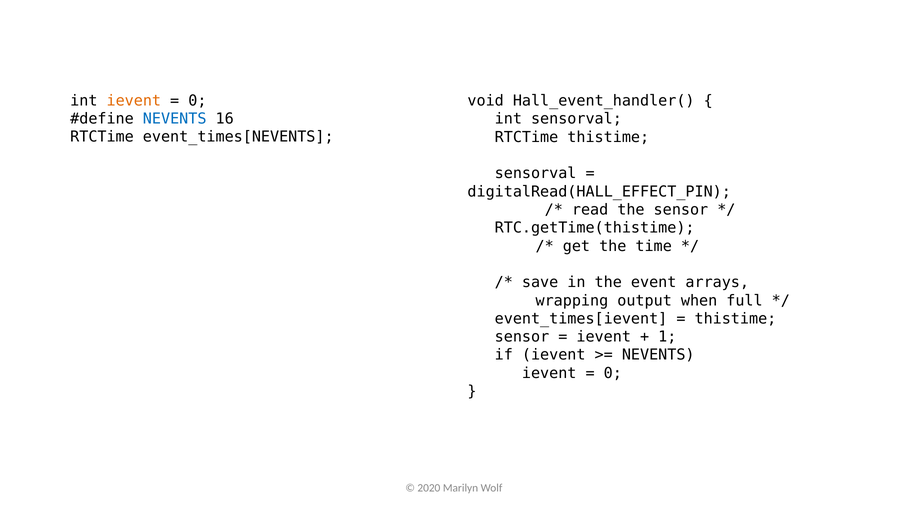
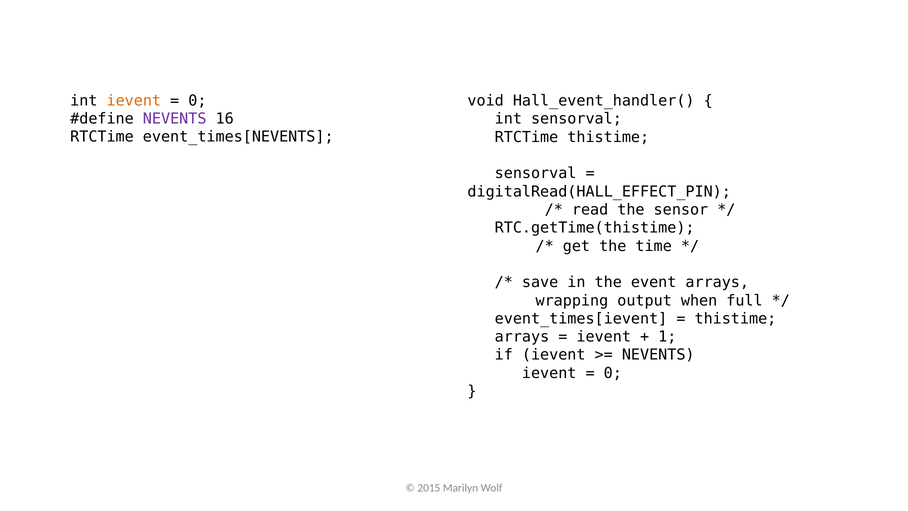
NEVENTS at (175, 119) colour: blue -> purple
sensor at (522, 337): sensor -> arrays
2020: 2020 -> 2015
